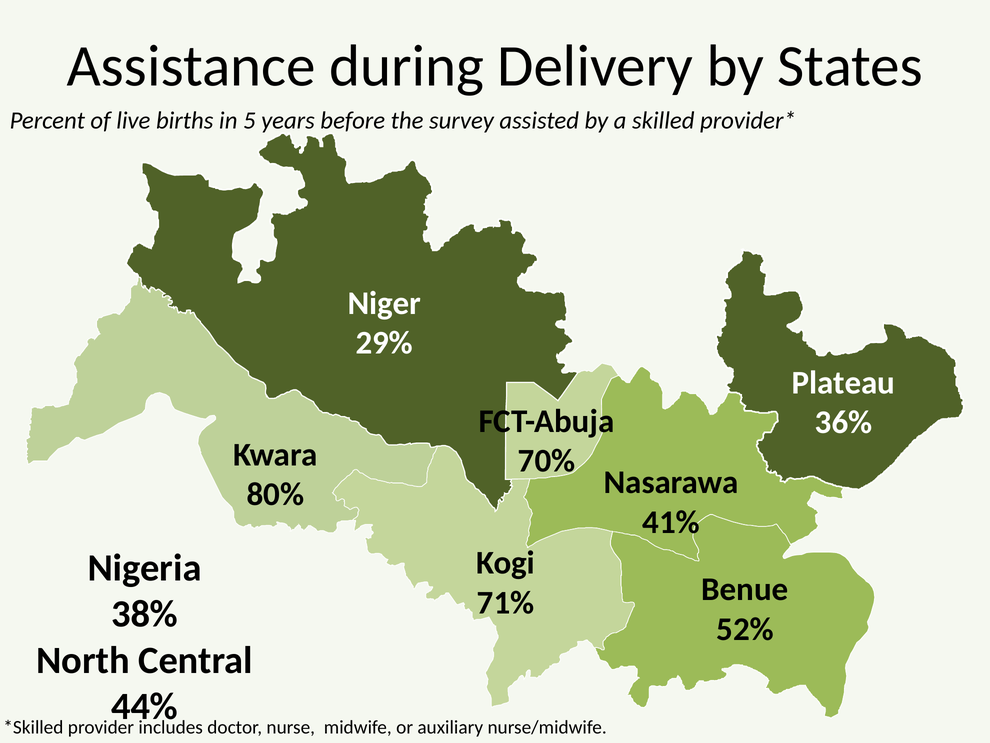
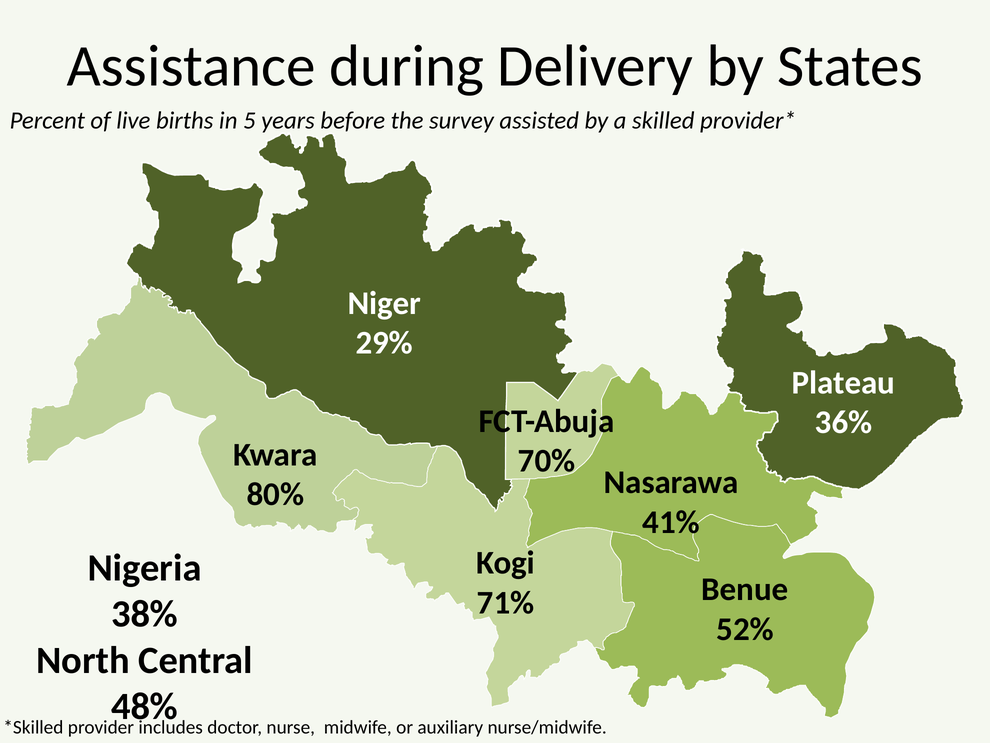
44%: 44% -> 48%
